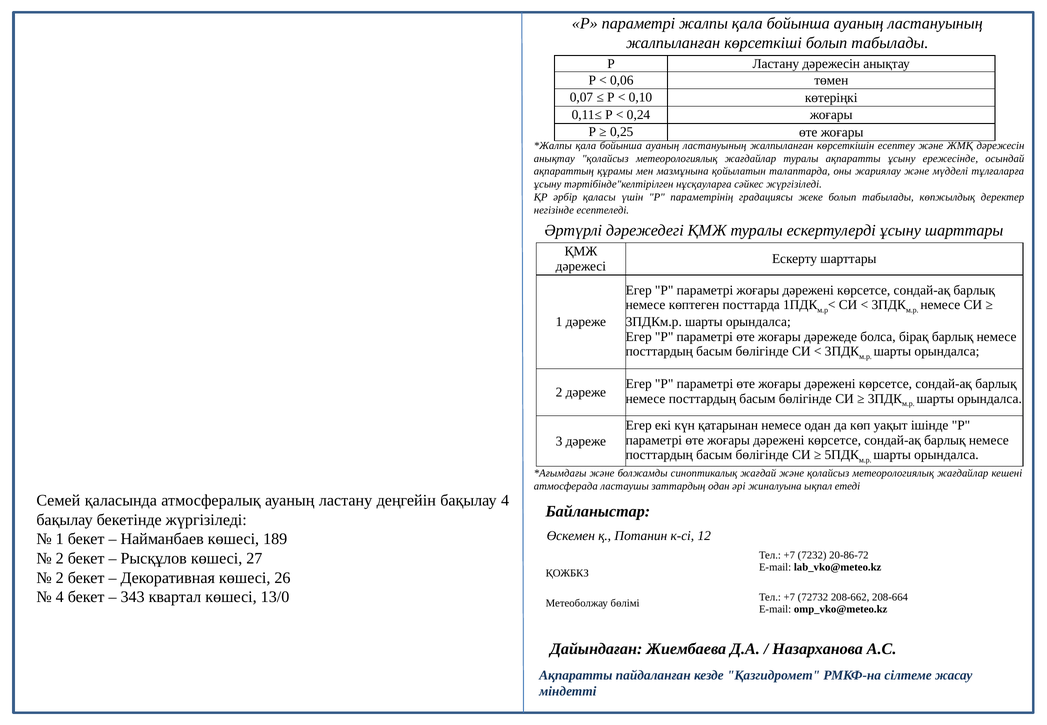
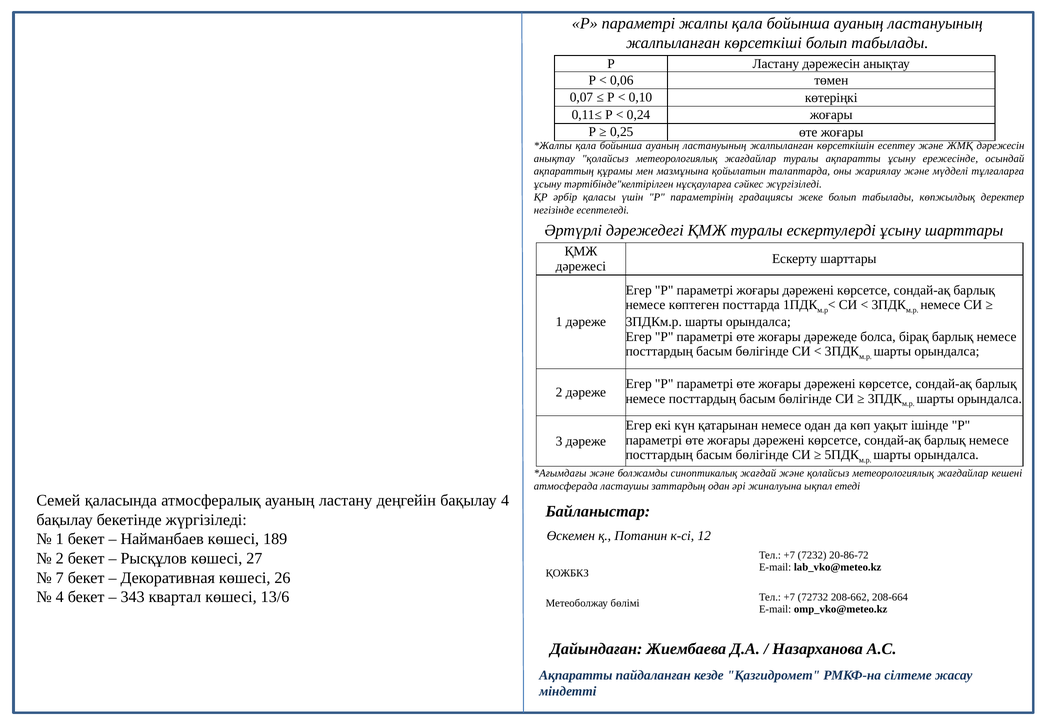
2 at (60, 578): 2 -> 7
13/0: 13/0 -> 13/6
